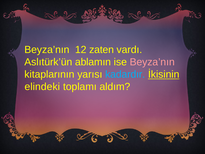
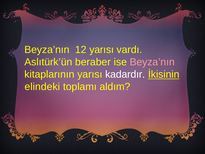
12 zaten: zaten -> yarısı
ablamın: ablamın -> beraber
kadardır colour: light blue -> white
